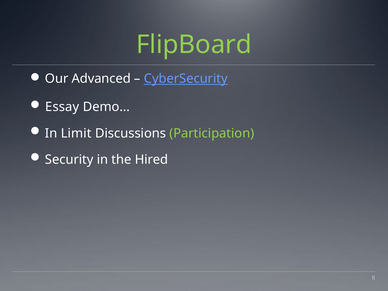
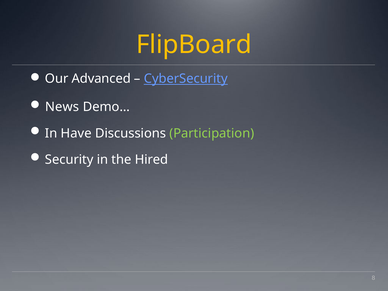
FlipBoard colour: light green -> yellow
Essay: Essay -> News
Limit: Limit -> Have
